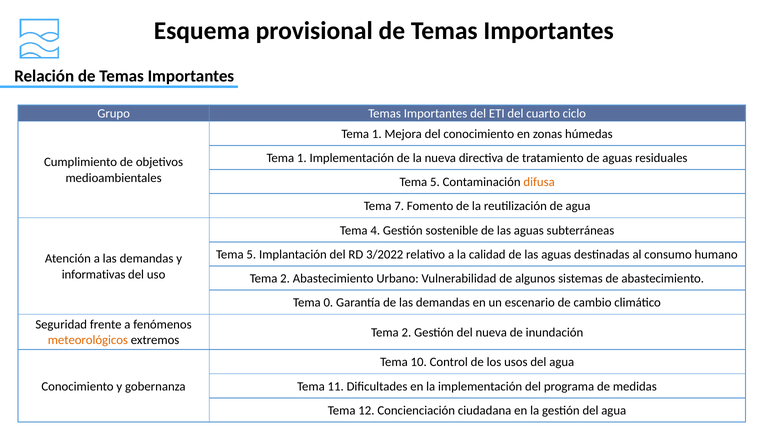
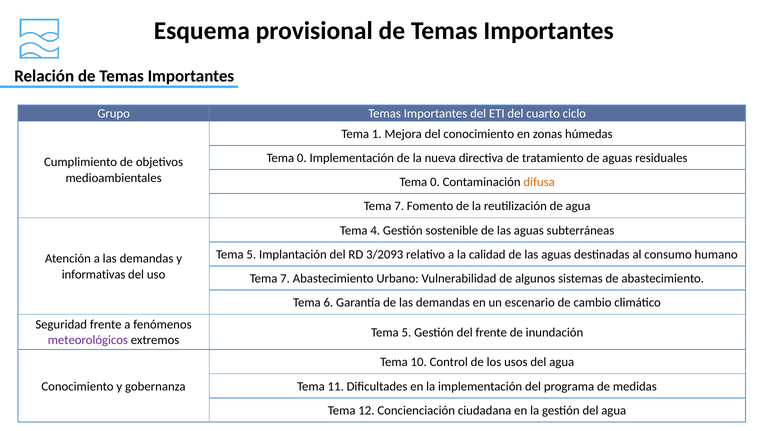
1 at (302, 158): 1 -> 0
5 at (435, 182): 5 -> 0
3/2022: 3/2022 -> 3/2093
2 at (285, 279): 2 -> 7
0: 0 -> 6
2 at (406, 332): 2 -> 5
del nueva: nueva -> frente
meteorológicos colour: orange -> purple
